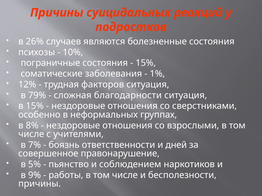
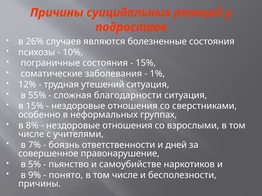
факторов: факторов -> утешений
79%: 79% -> 55%
соблюдением: соблюдением -> самоубийстве
работы: работы -> понято
